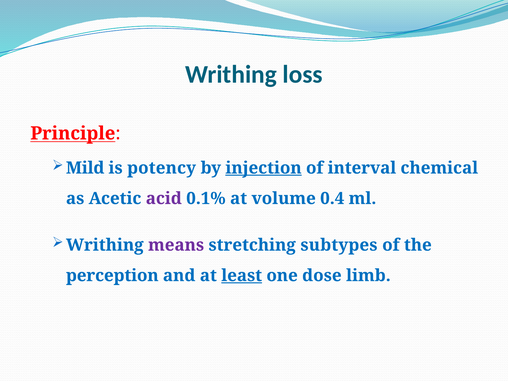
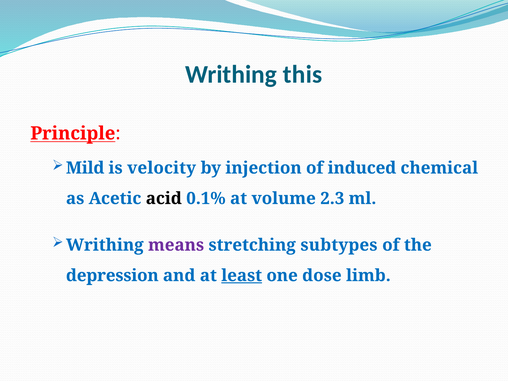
loss: loss -> this
potency: potency -> velocity
injection underline: present -> none
interval: interval -> induced
acid colour: purple -> black
0.4: 0.4 -> 2.3
perception: perception -> depression
